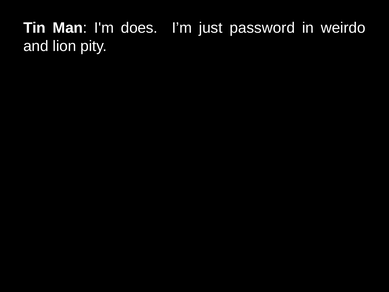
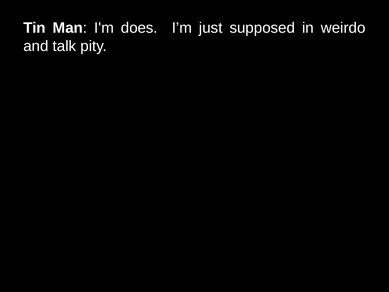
password: password -> supposed
lion: lion -> talk
